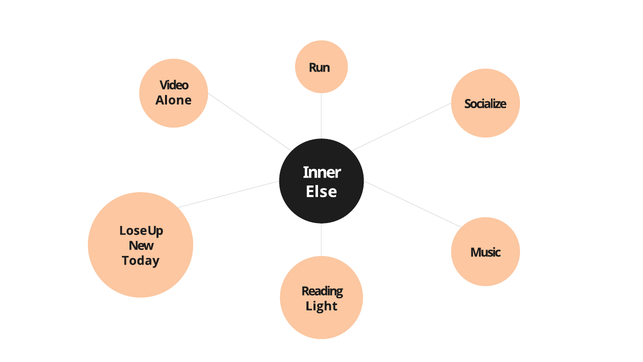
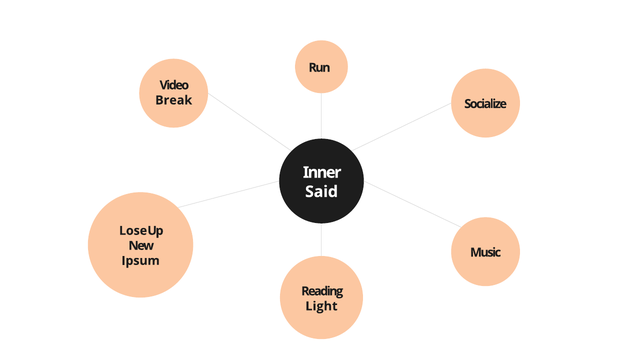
Alone: Alone -> Break
Else: Else -> Said
Today: Today -> Ipsum
